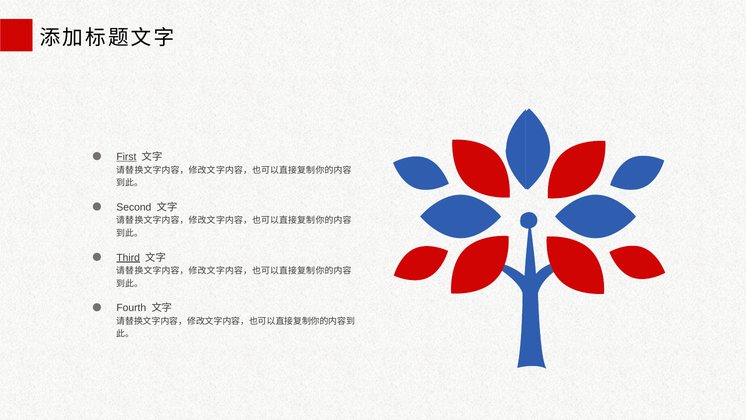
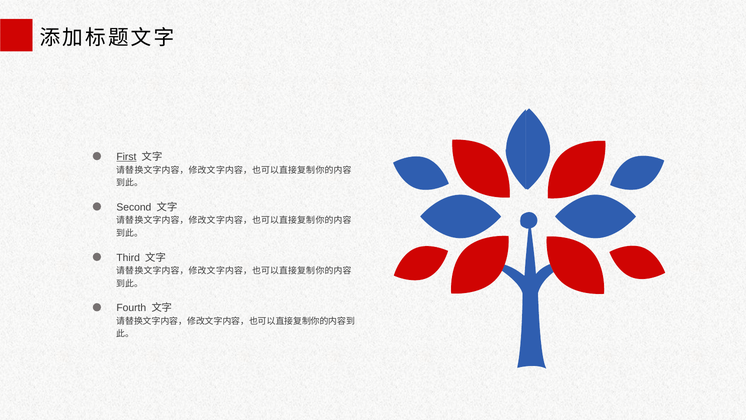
Third underline: present -> none
